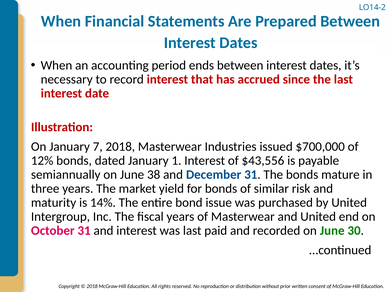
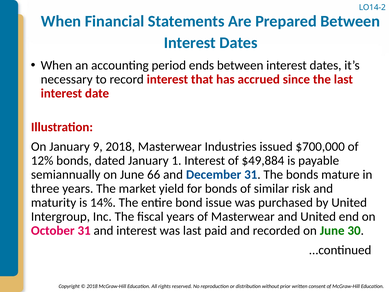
7: 7 -> 9
$43,556: $43,556 -> $49,884
38: 38 -> 66
